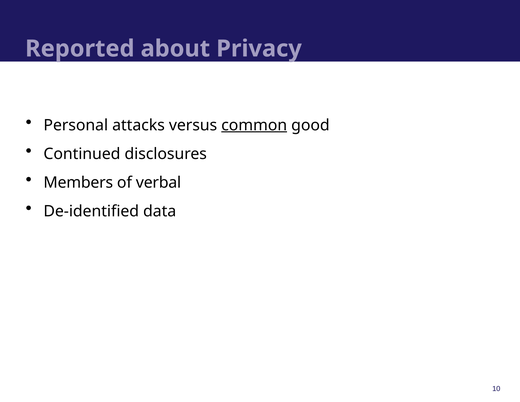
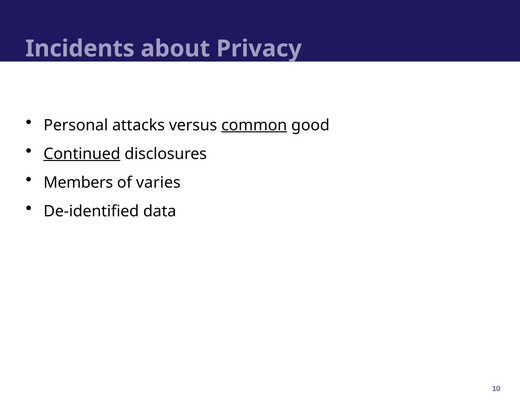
Reported: Reported -> Incidents
Continued underline: none -> present
verbal: verbal -> varies
